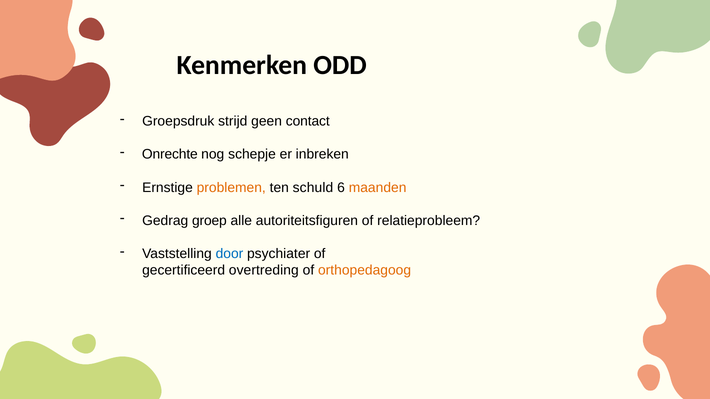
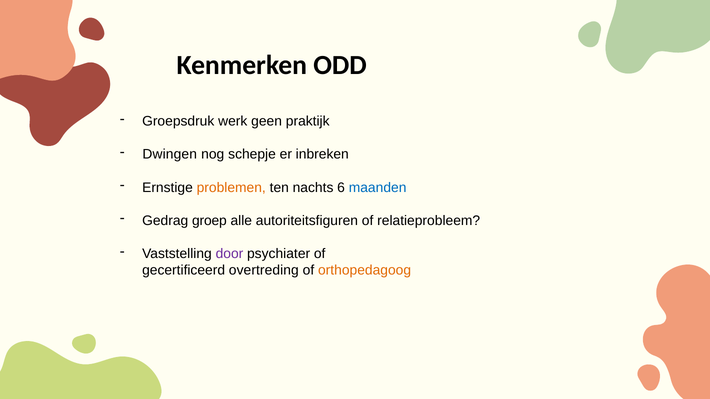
strijd: strijd -> werk
contact: contact -> praktijk
Onrechte: Onrechte -> Dwingen
schuld: schuld -> nachts
maanden colour: orange -> blue
door colour: blue -> purple
